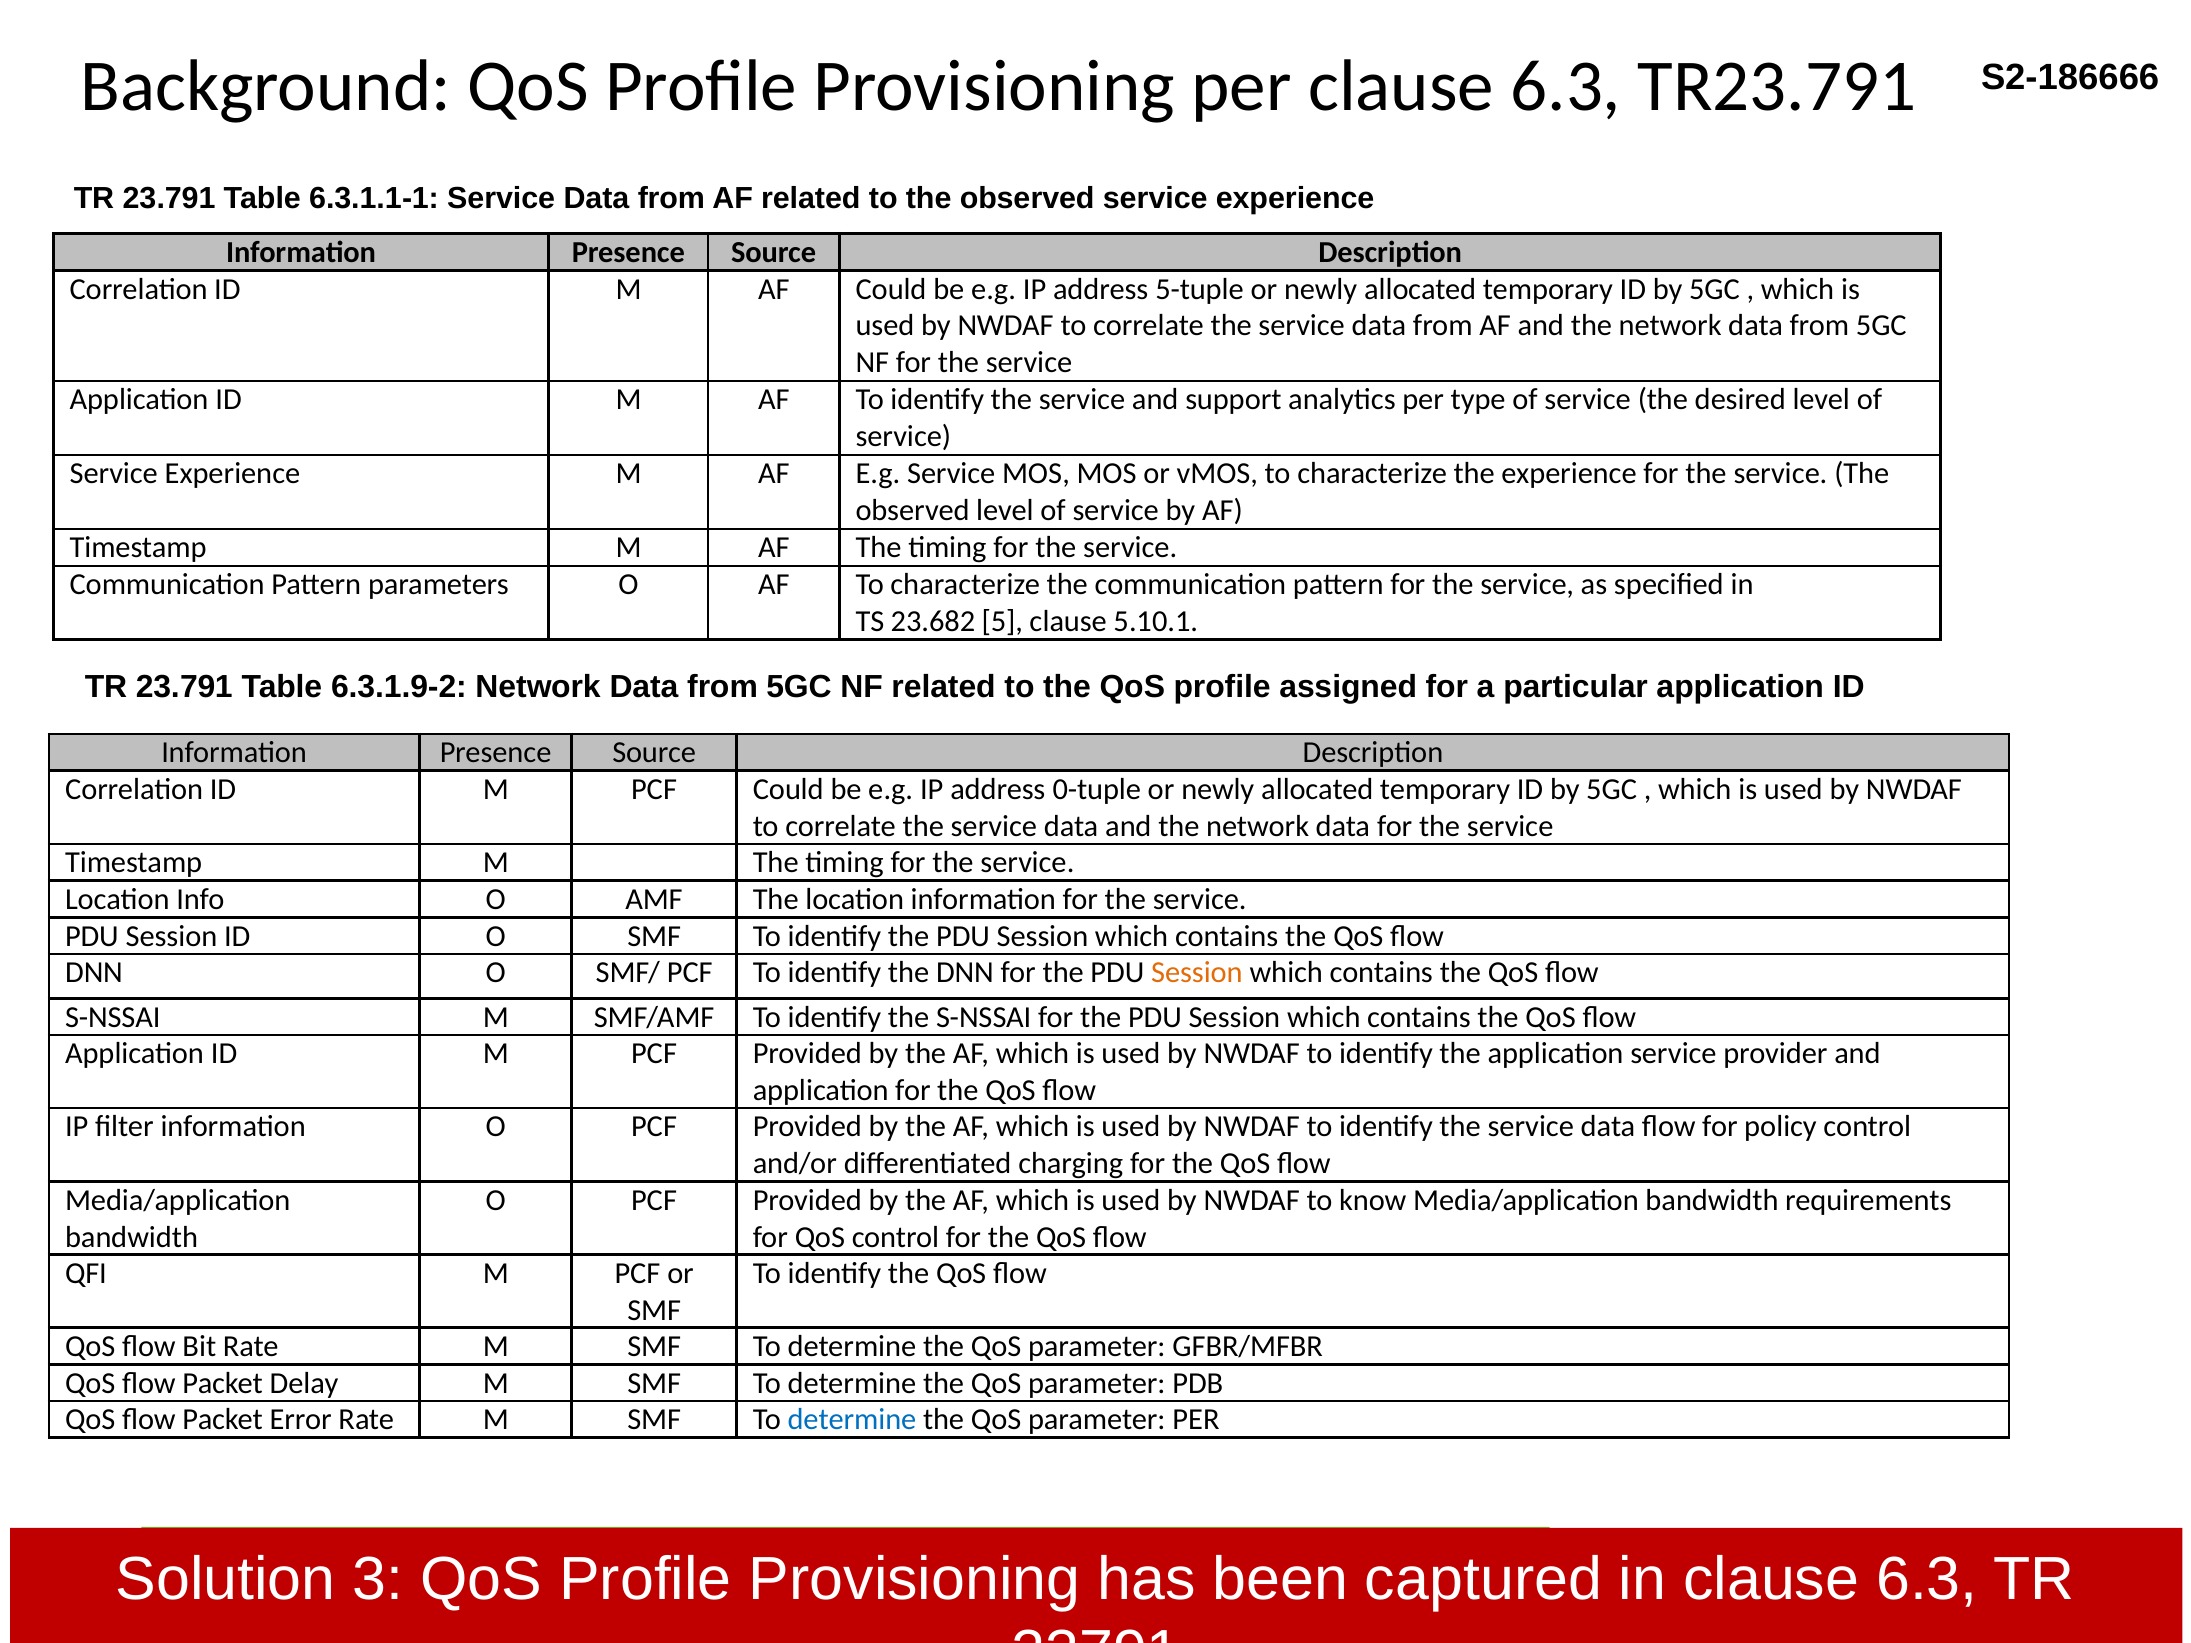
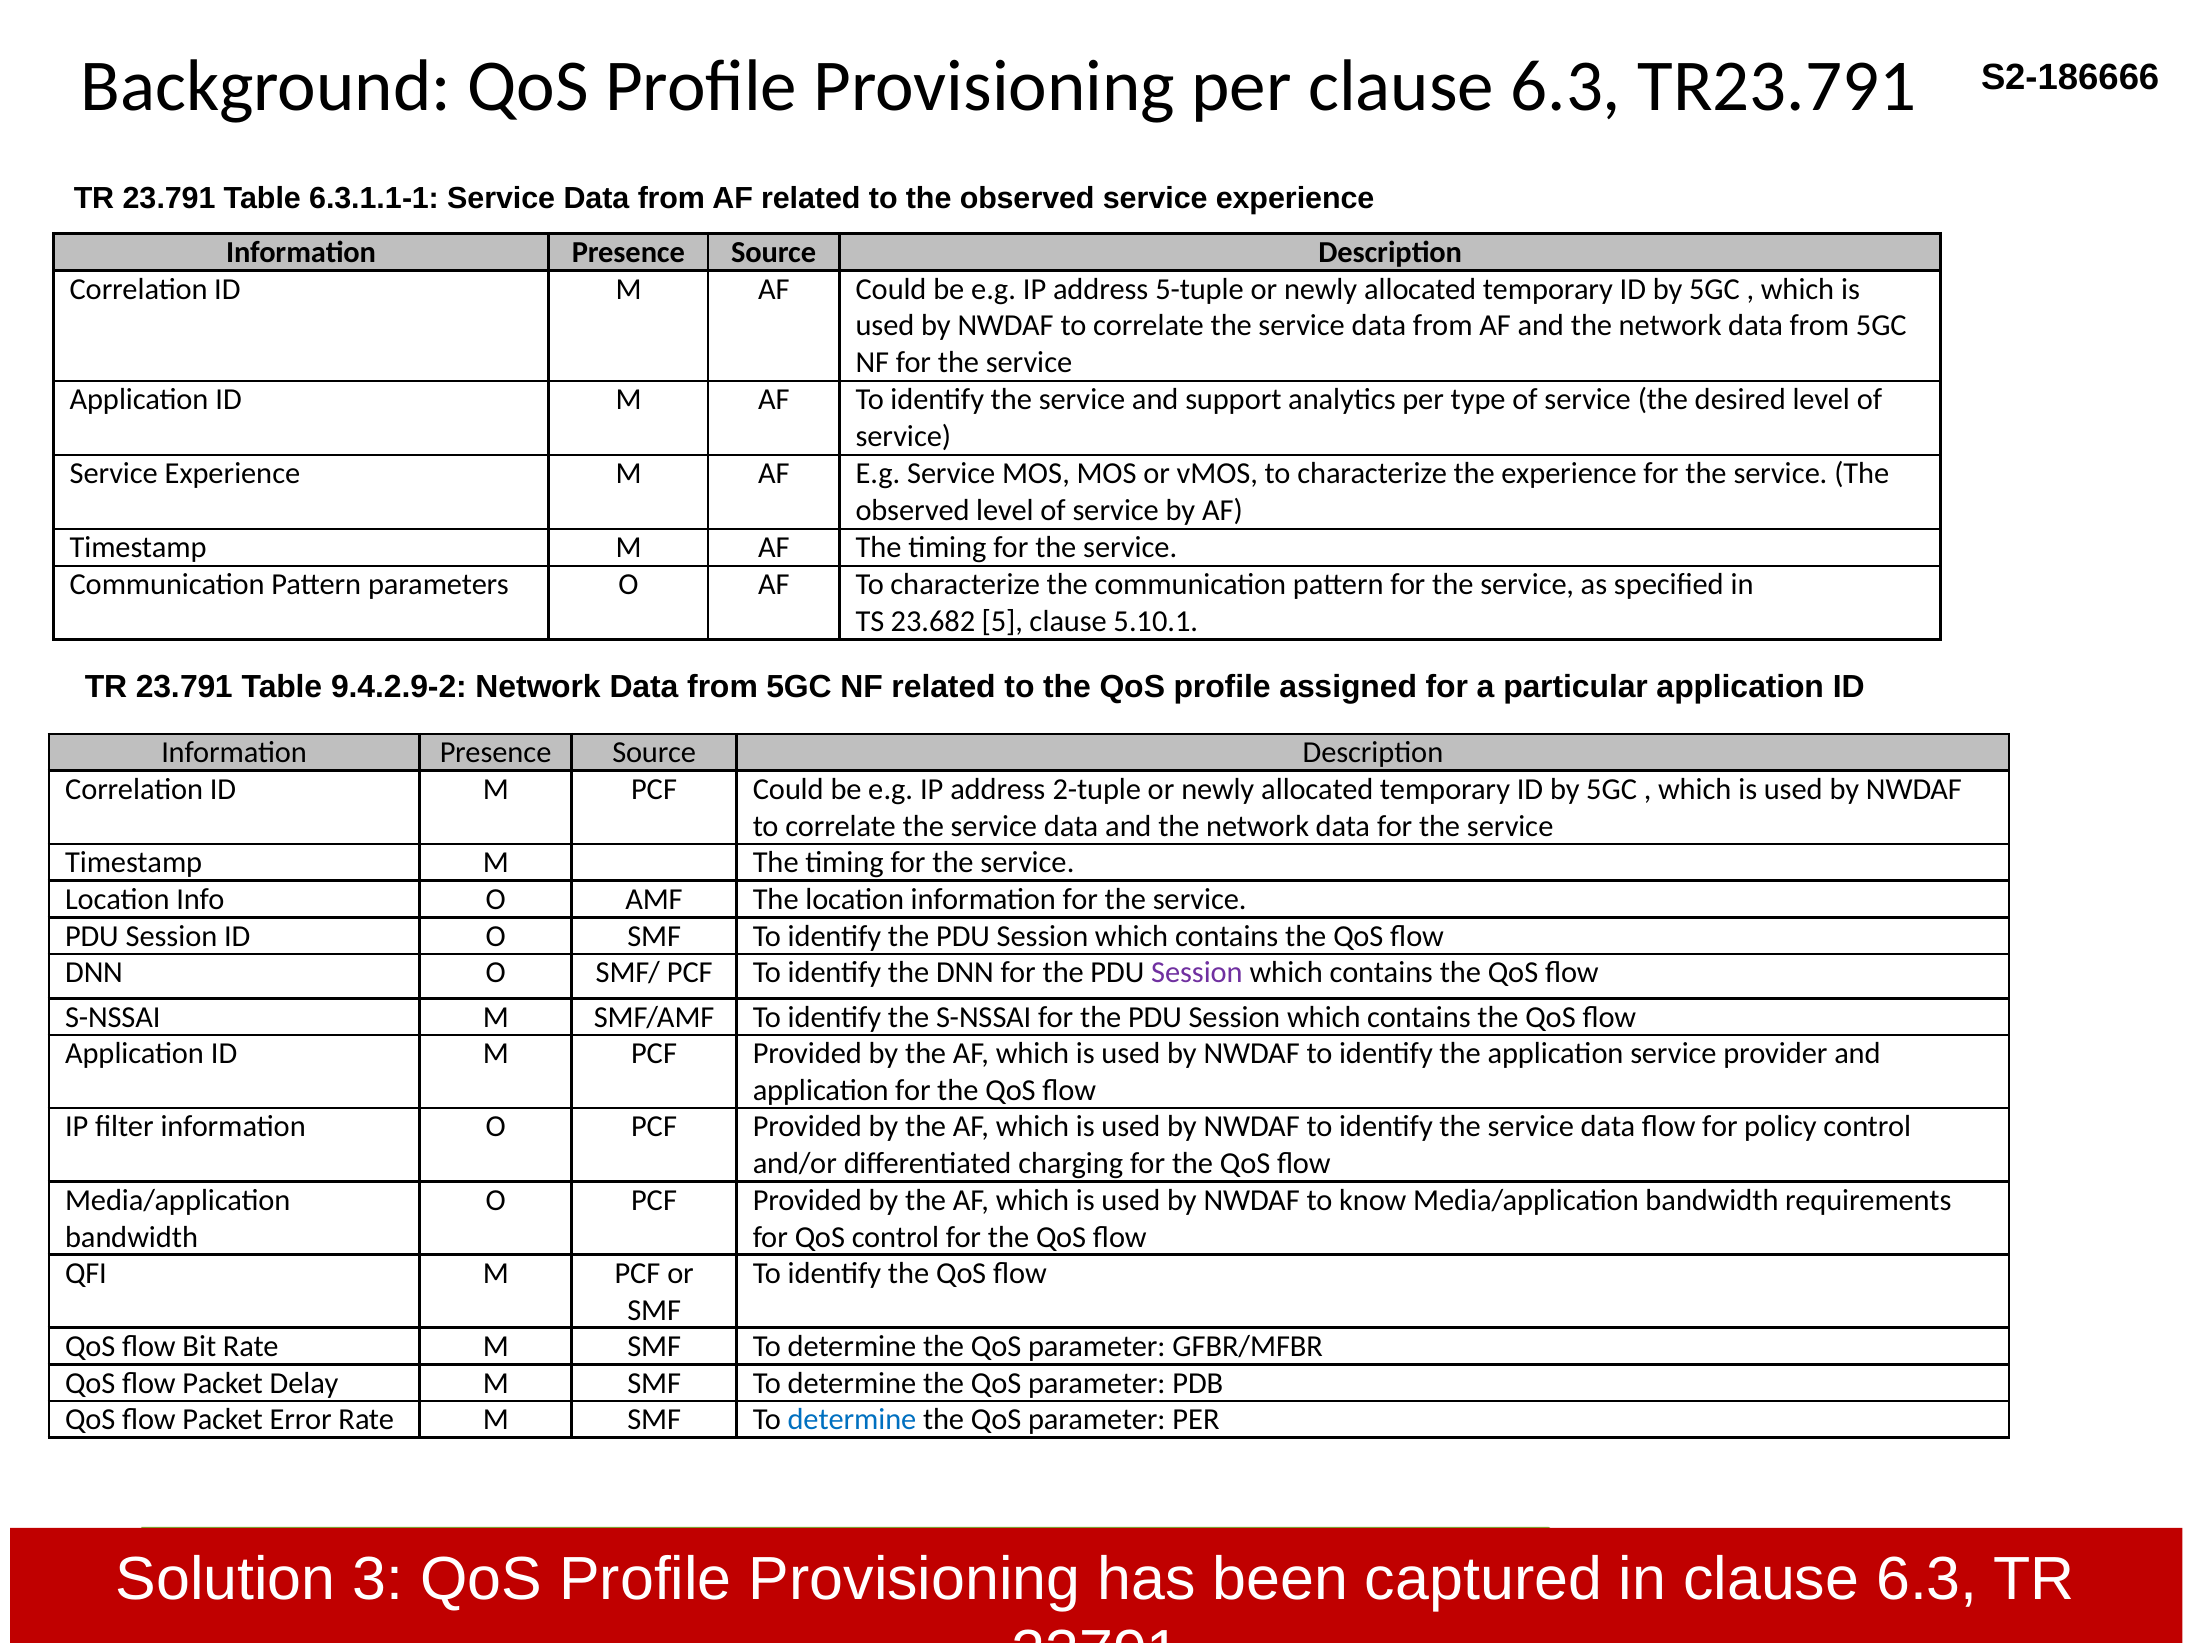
6.3.1.9-2: 6.3.1.9-2 -> 9.4.2.9-2
0-tuple: 0-tuple -> 2-tuple
Session at (1197, 973) colour: orange -> purple
